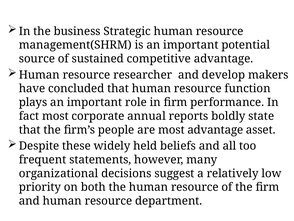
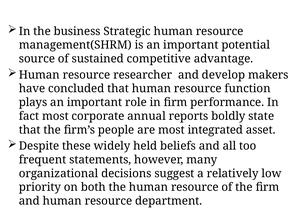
most advantage: advantage -> integrated
